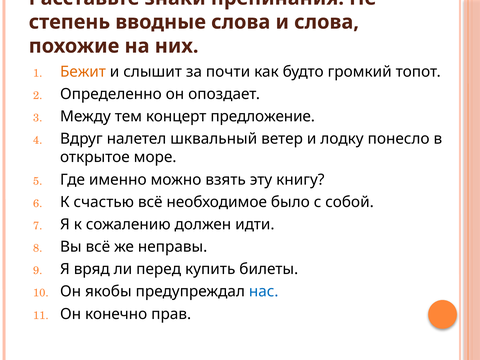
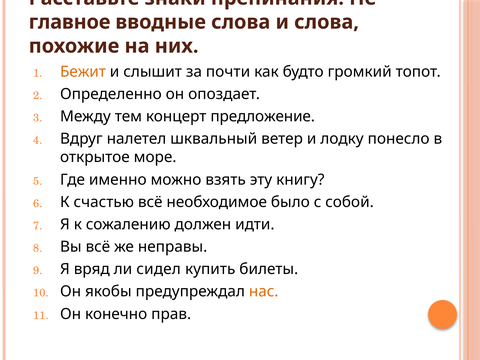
степень: степень -> главное
перед: перед -> сидел
нас colour: blue -> orange
